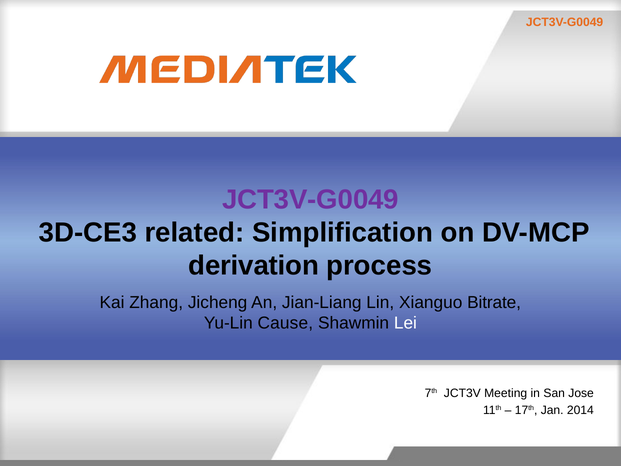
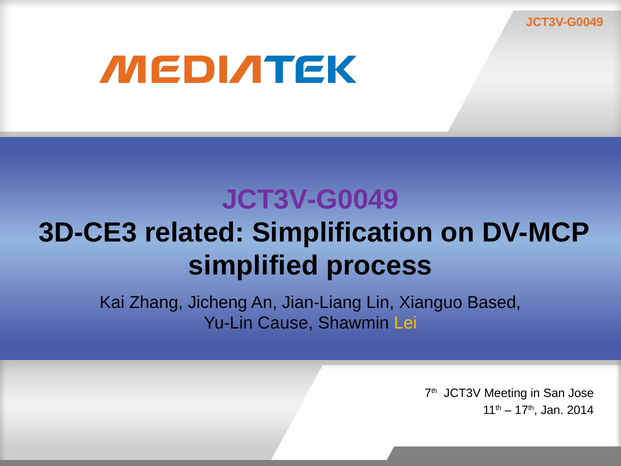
derivation: derivation -> simplified
Bitrate: Bitrate -> Based
Lei colour: white -> yellow
